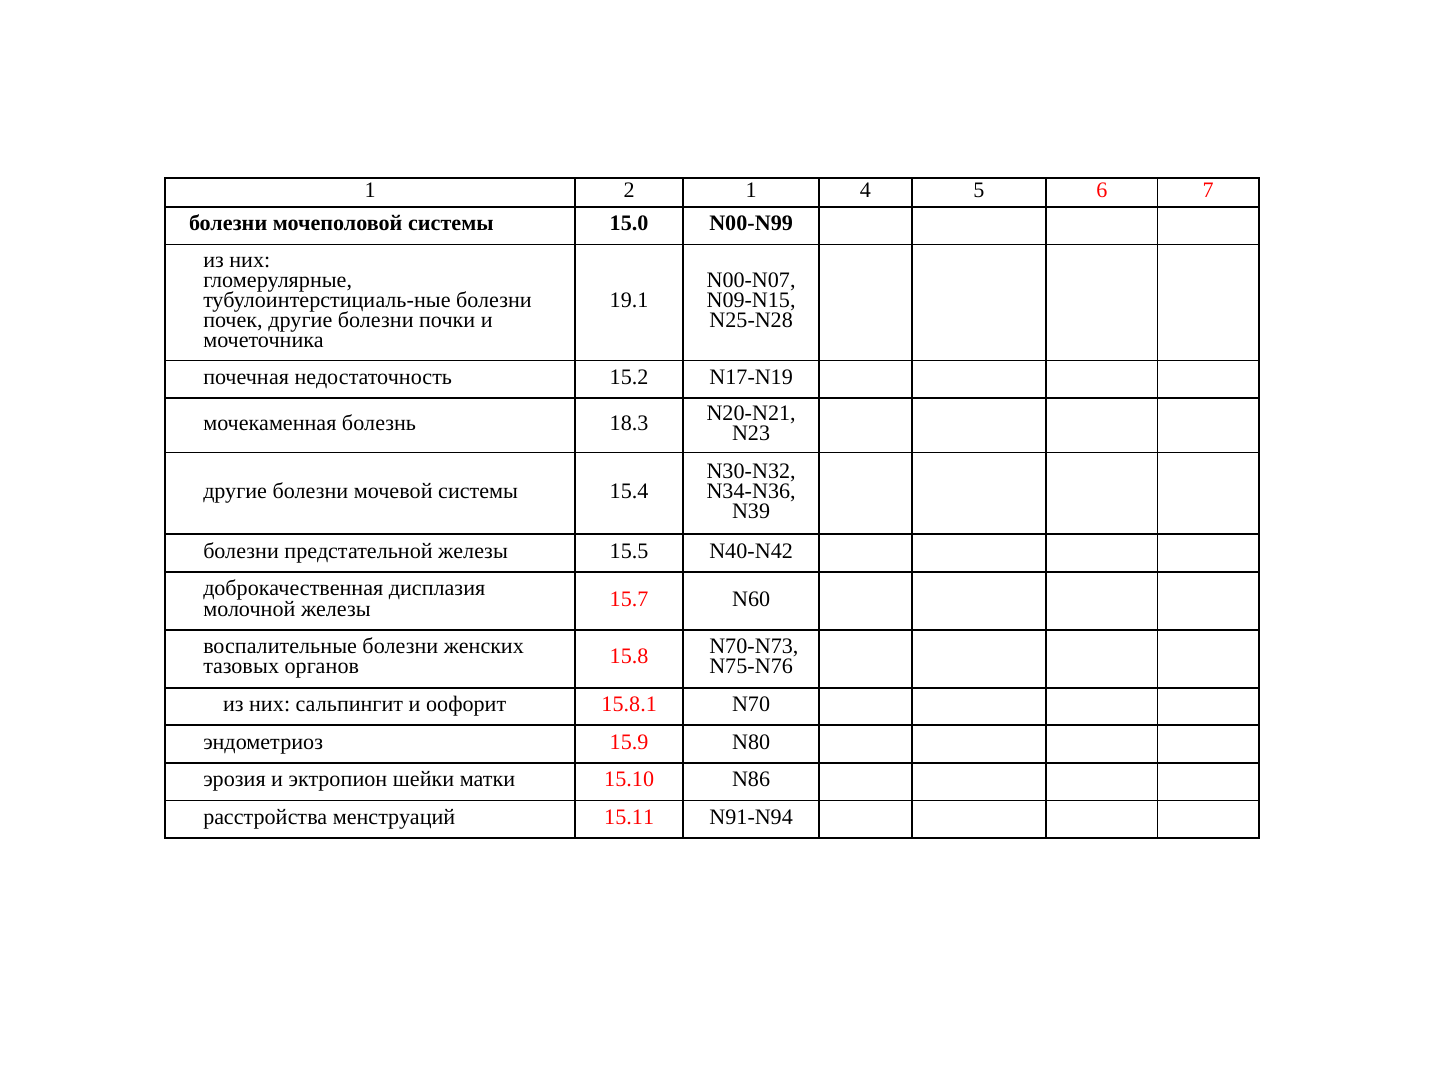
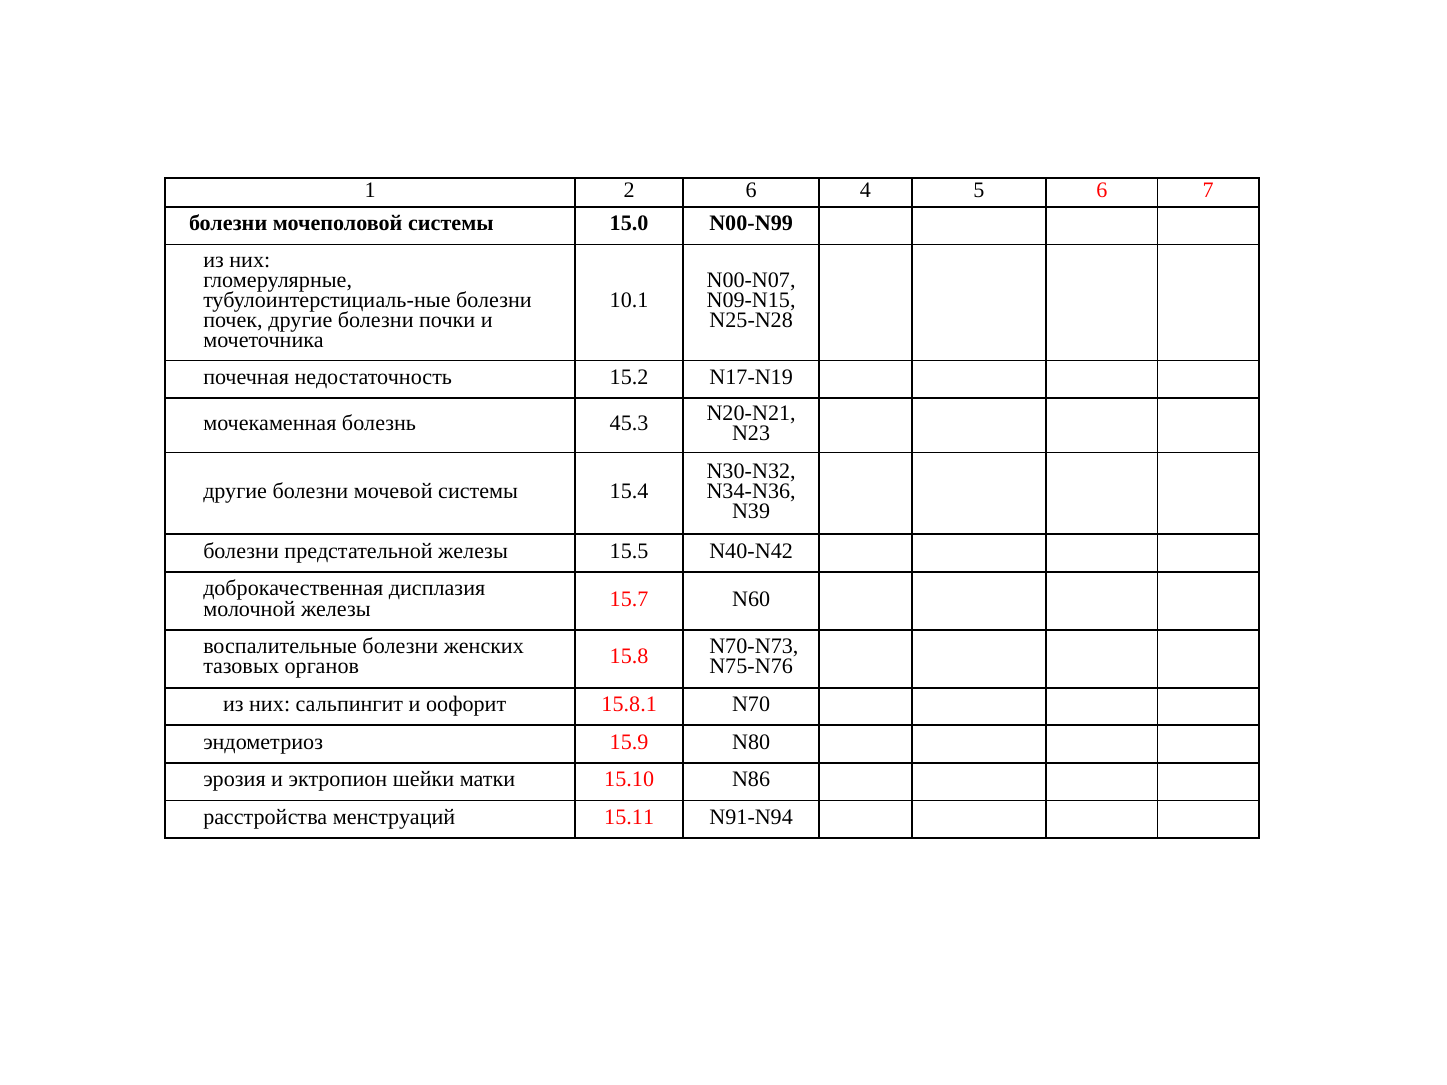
2 1: 1 -> 6
19.1: 19.1 -> 10.1
18.3: 18.3 -> 45.3
